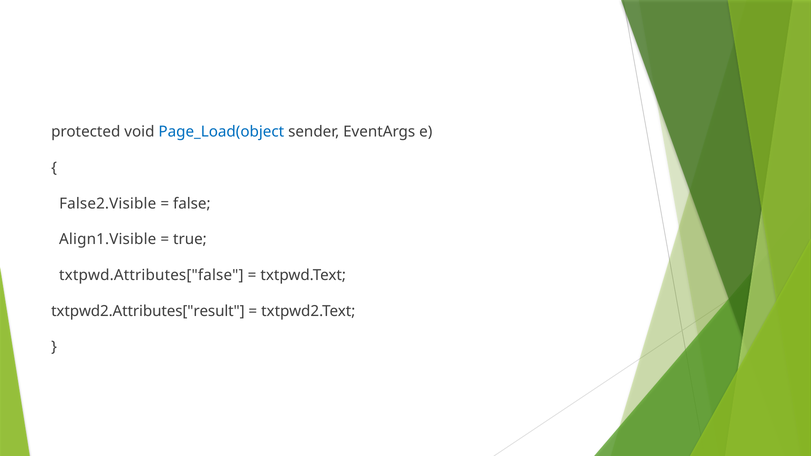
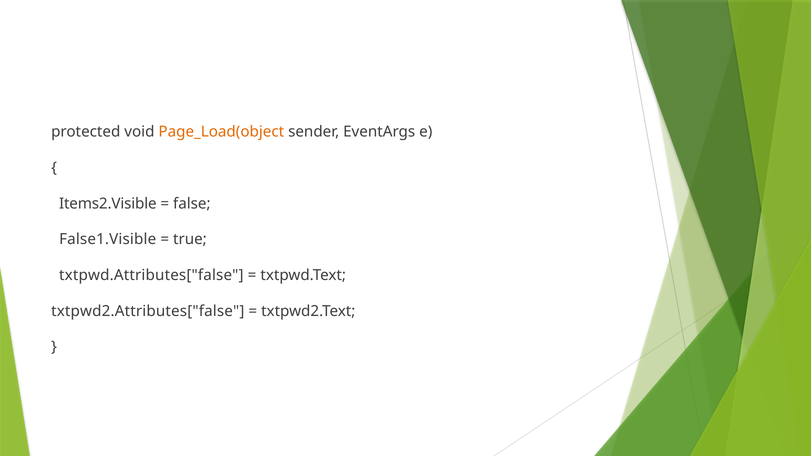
Page_Load(object colour: blue -> orange
False2.Visible: False2.Visible -> Items2.Visible
Align1.Visible: Align1.Visible -> False1.Visible
txtpwd2.Attributes["result: txtpwd2.Attributes["result -> txtpwd2.Attributes["false
